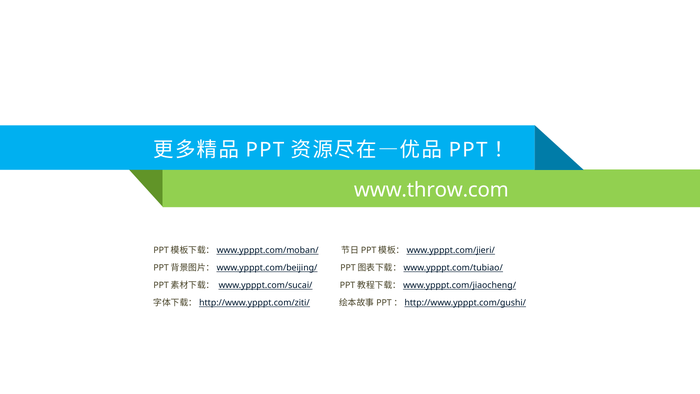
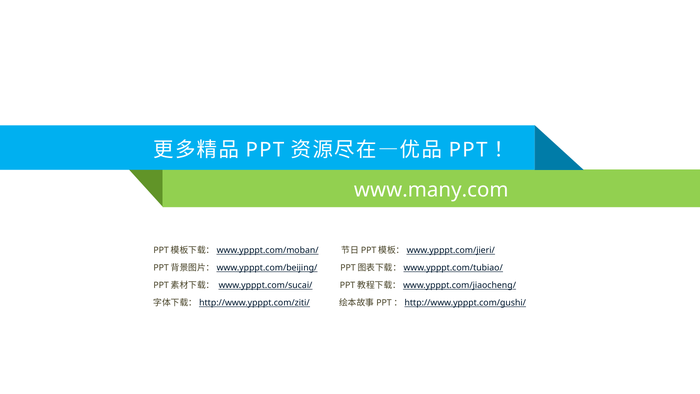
www.throw.com: www.throw.com -> www.many.com
